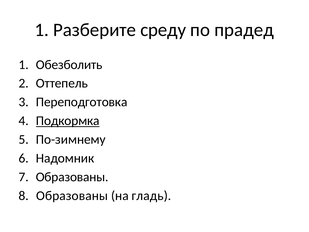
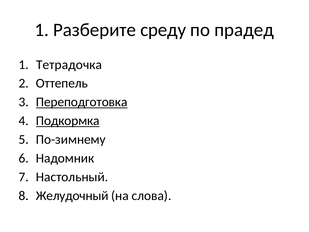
Обезболить: Обезболить -> Тетрадочка
Переподготовка underline: none -> present
Образованы at (72, 177): Образованы -> Настольный
Образованы at (72, 196): Образованы -> Желудочный
гладь: гладь -> слова
